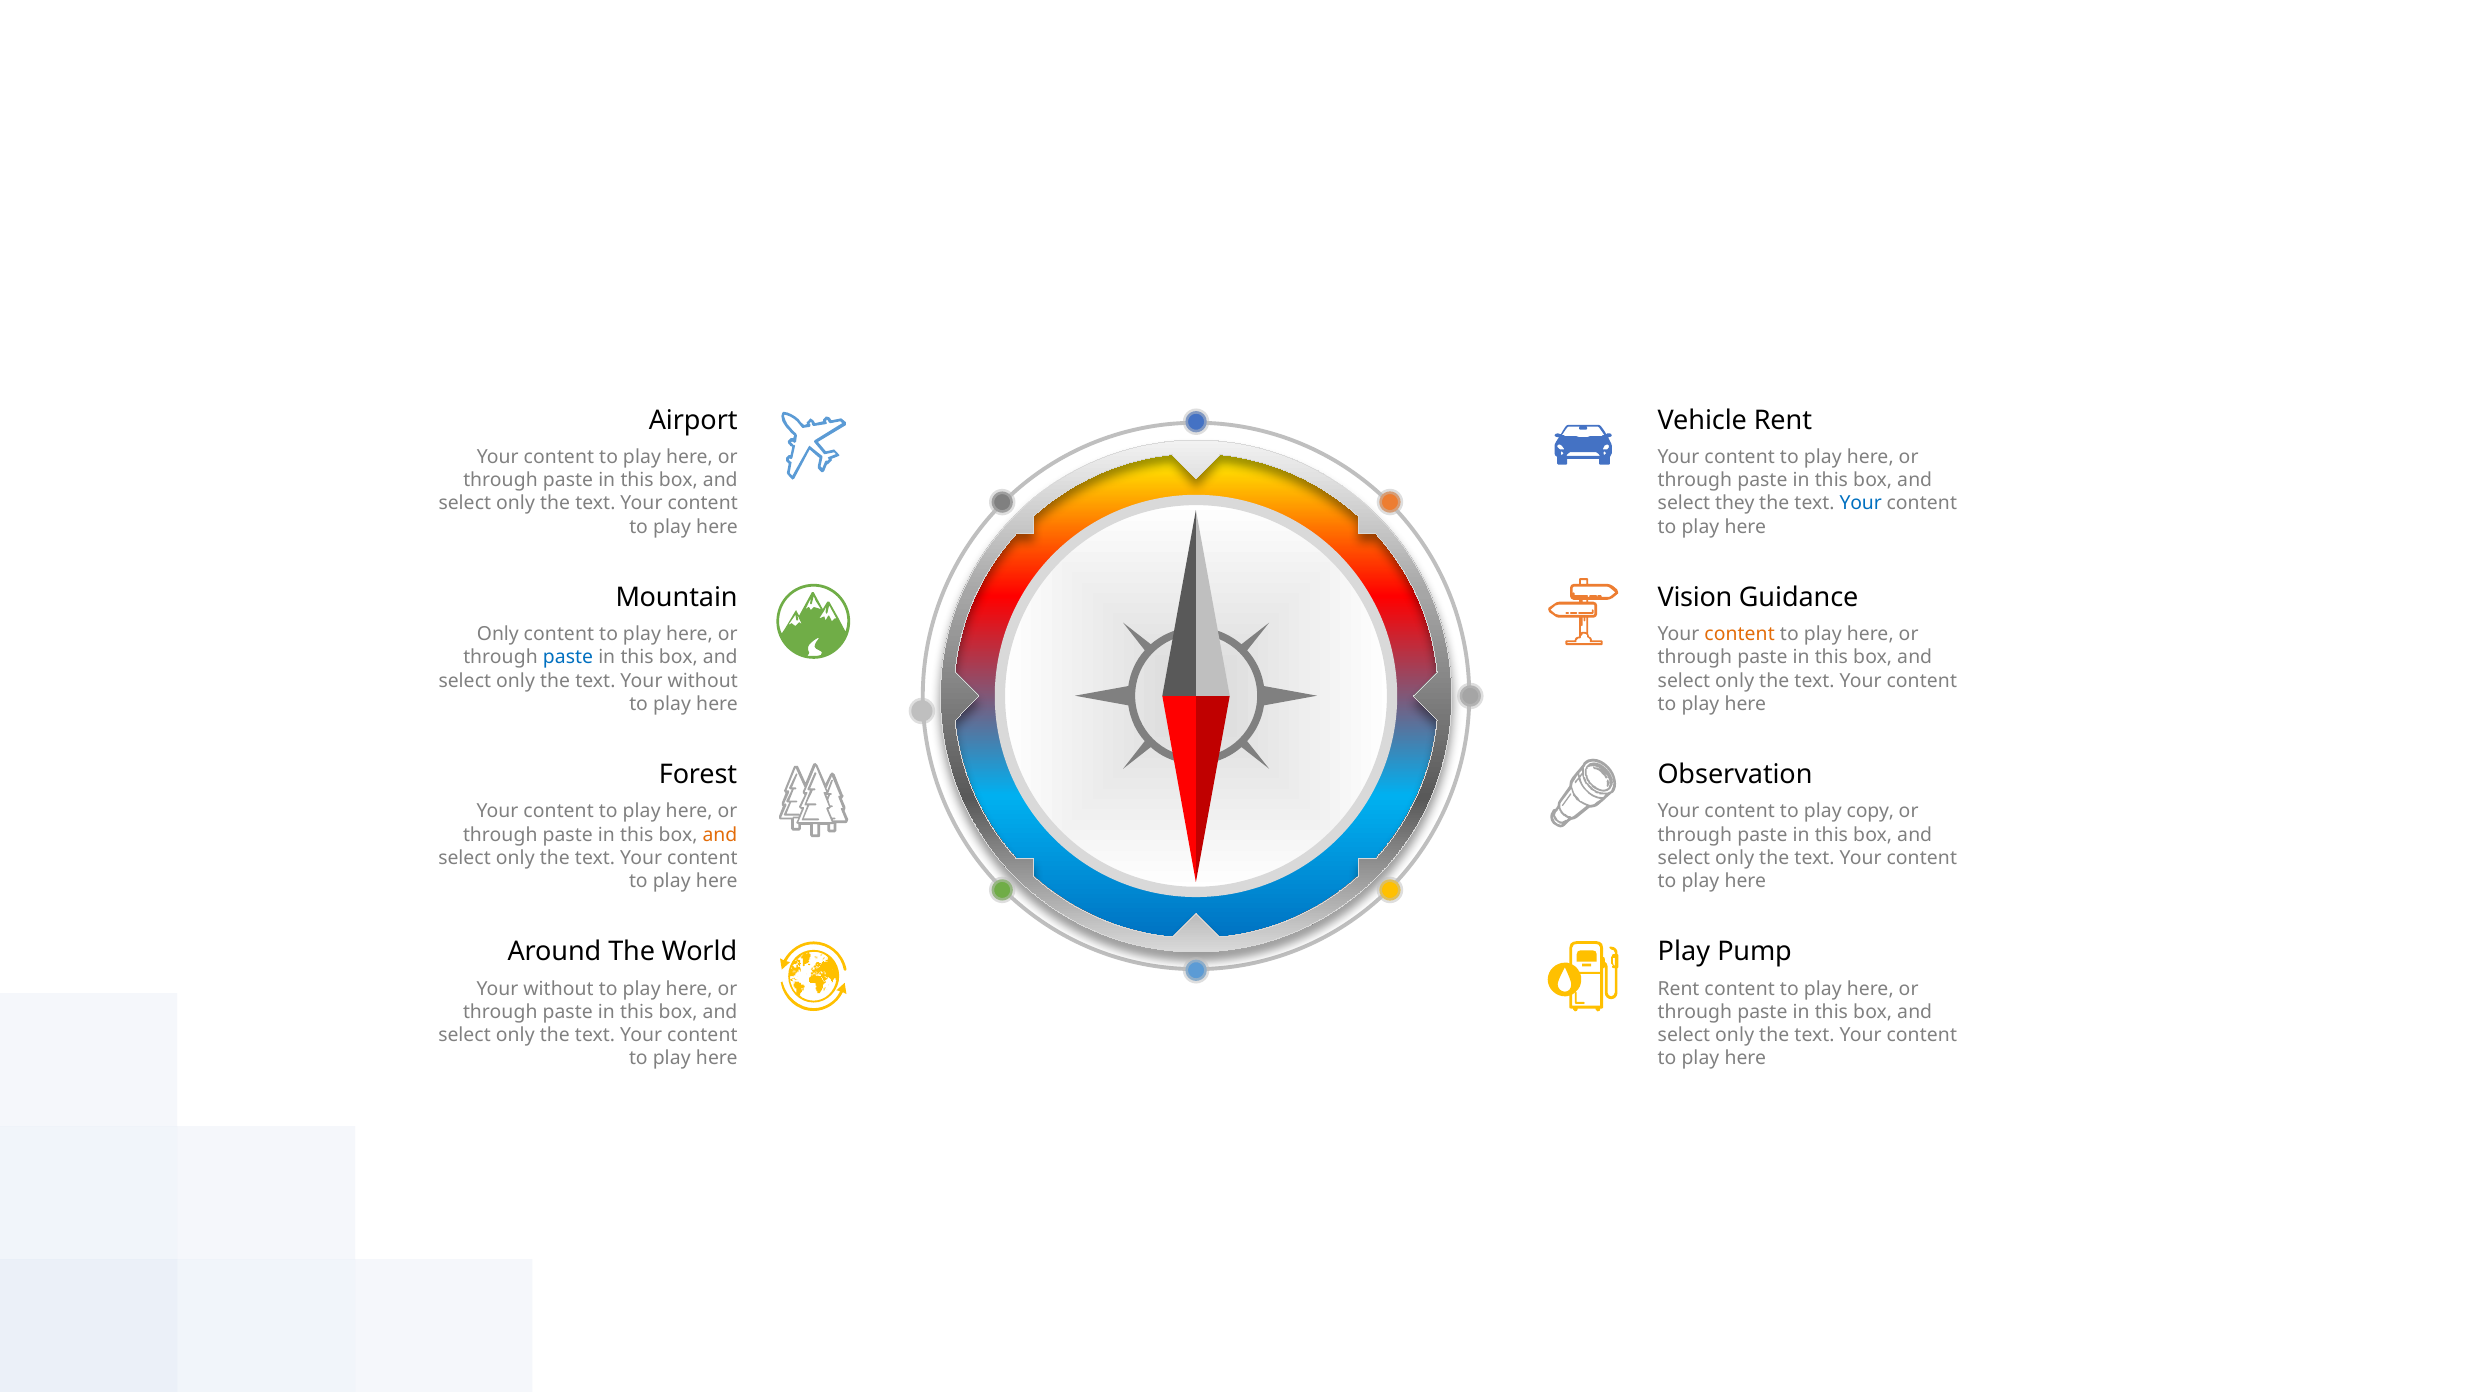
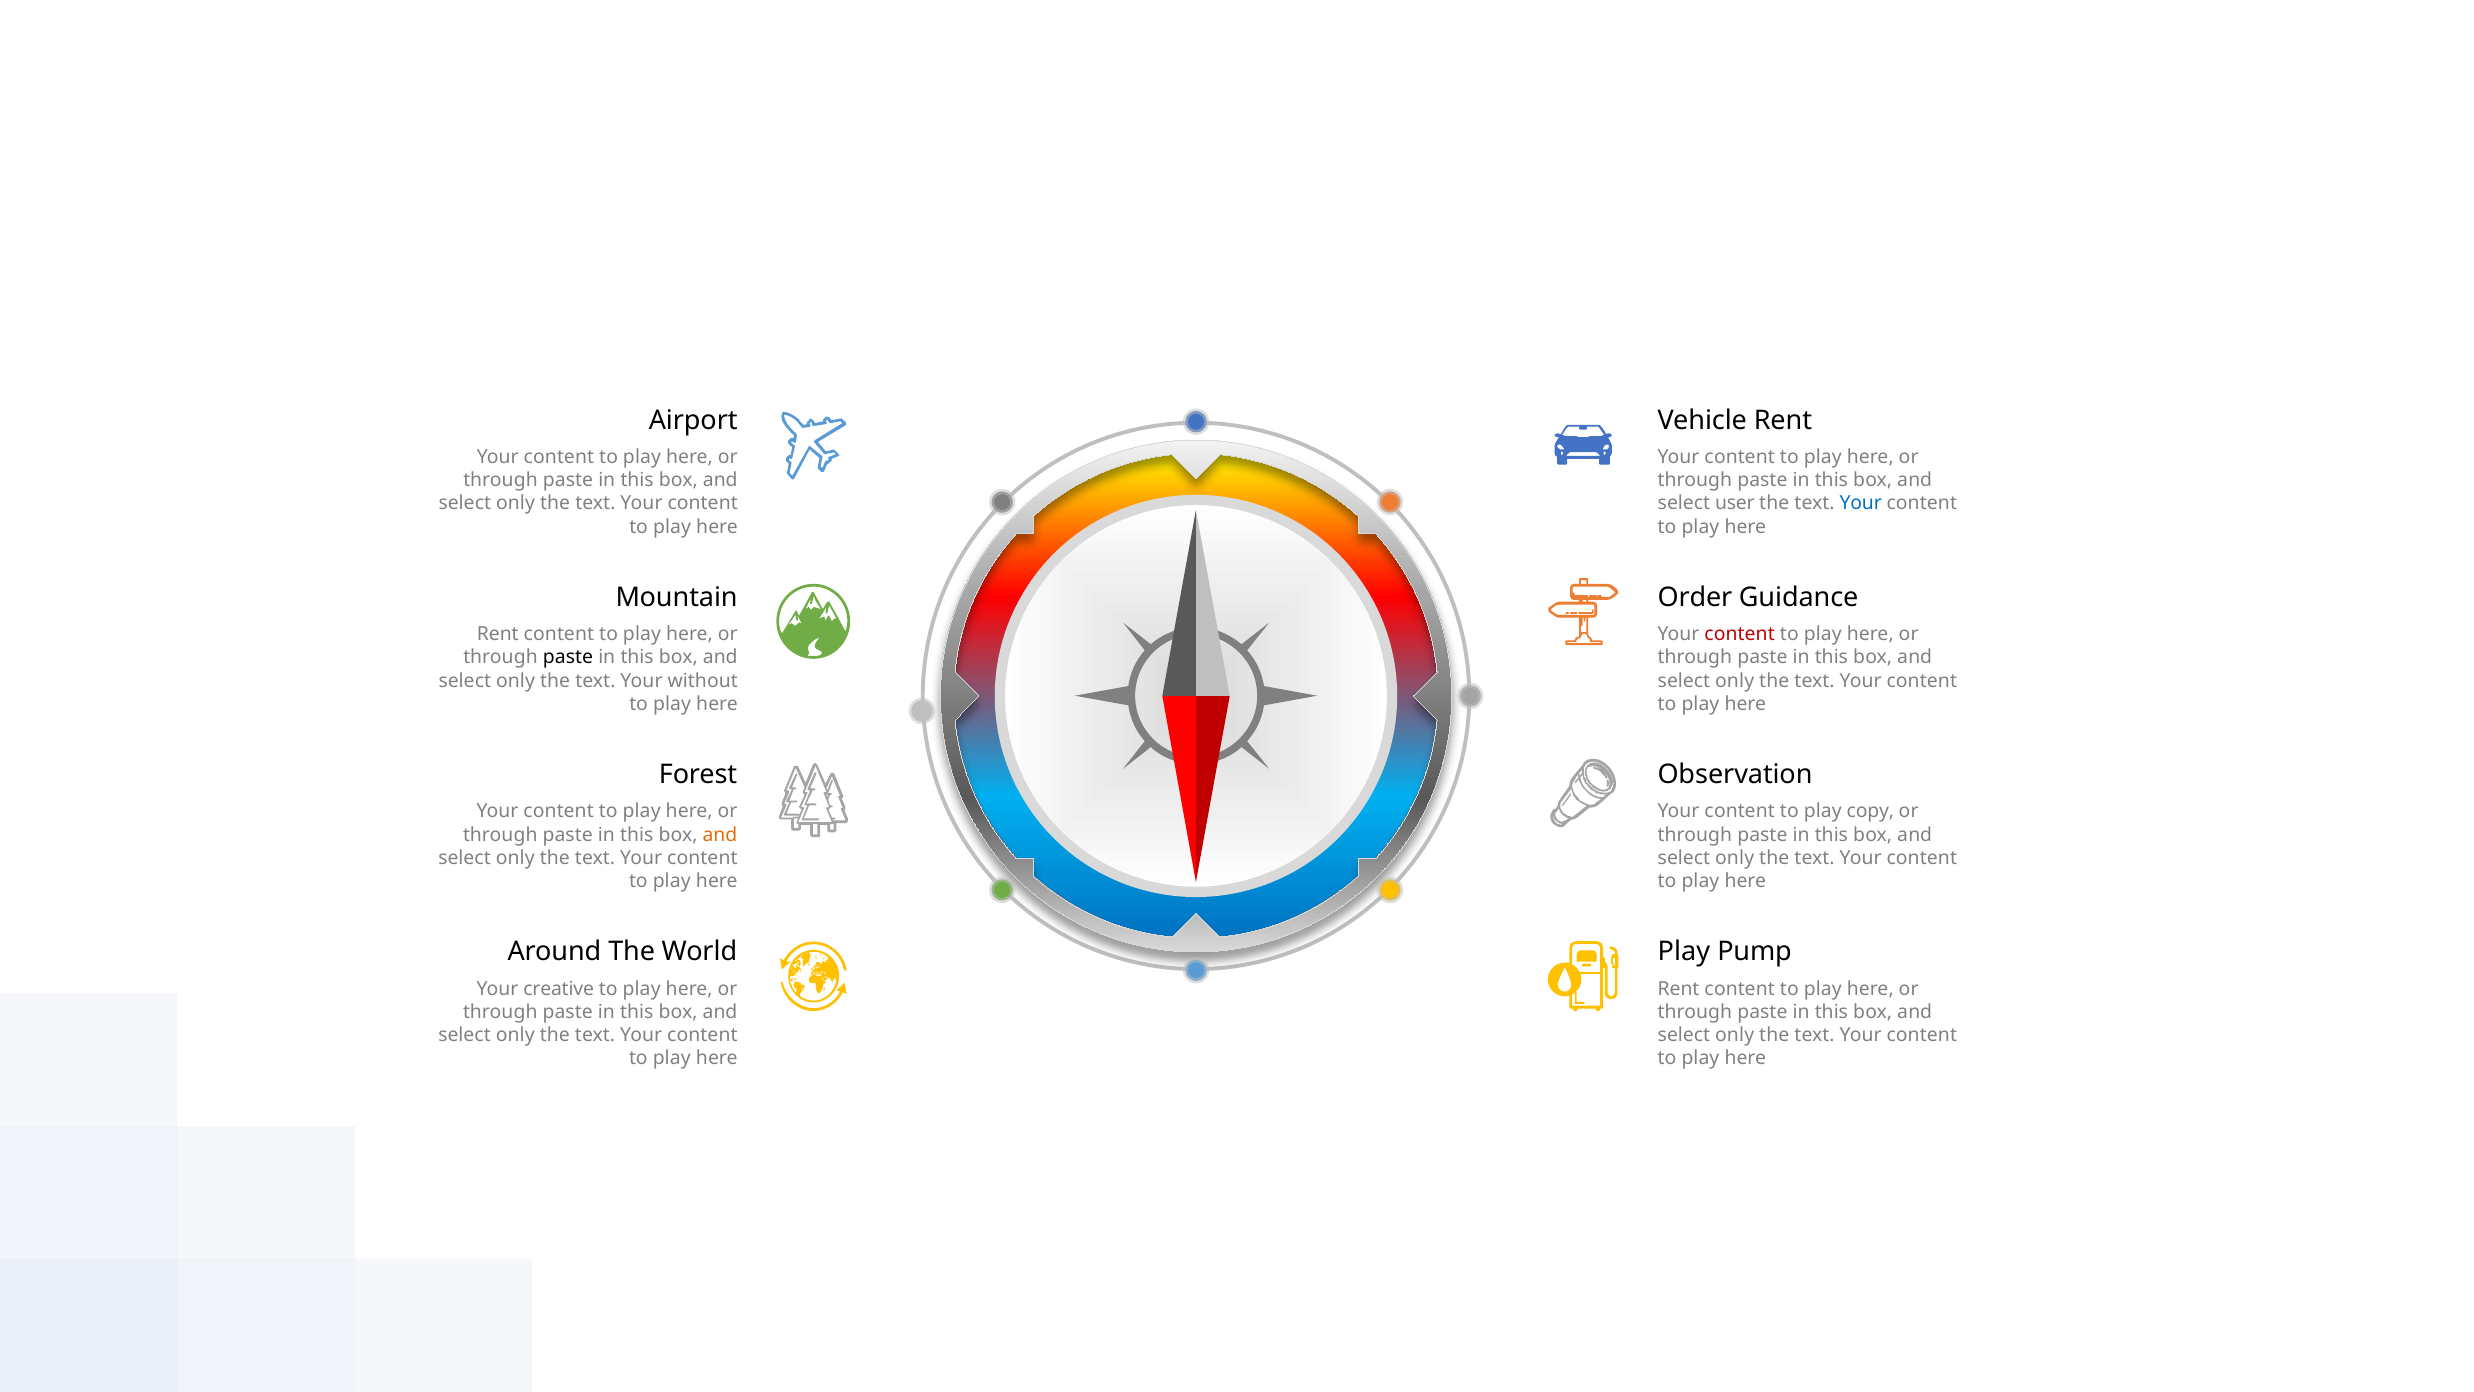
they: they -> user
Vision: Vision -> Order
Only at (498, 634): Only -> Rent
content at (1740, 634) colour: orange -> red
paste at (568, 657) colour: blue -> black
without at (559, 988): without -> creative
